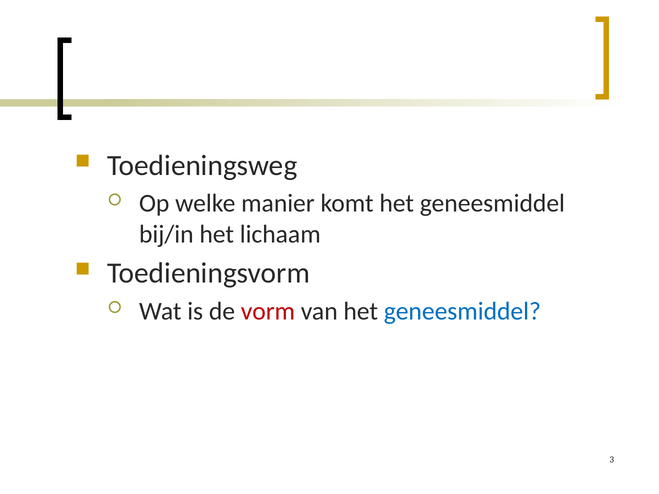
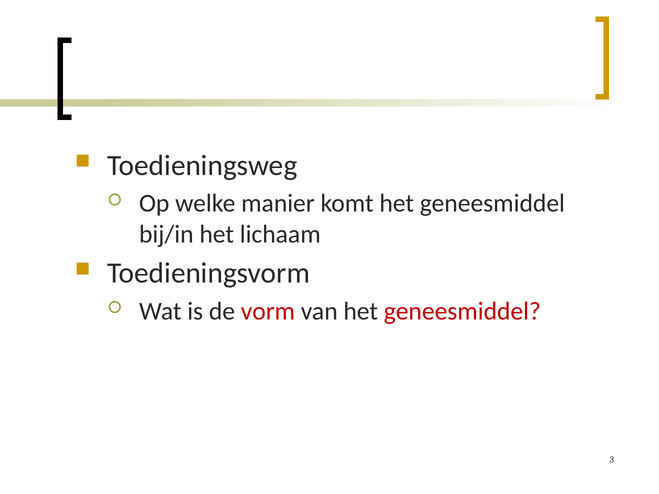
geneesmiddel at (462, 311) colour: blue -> red
